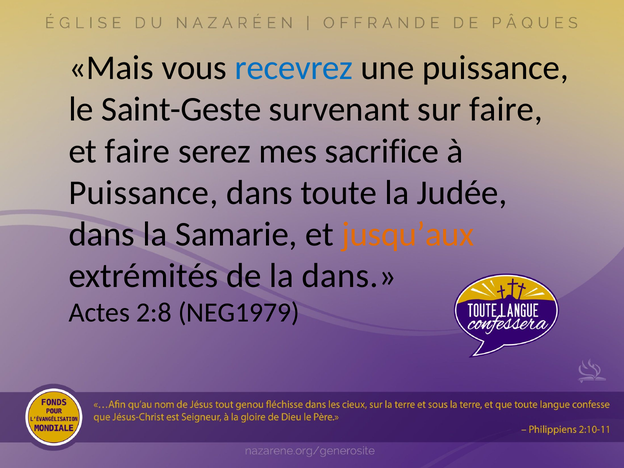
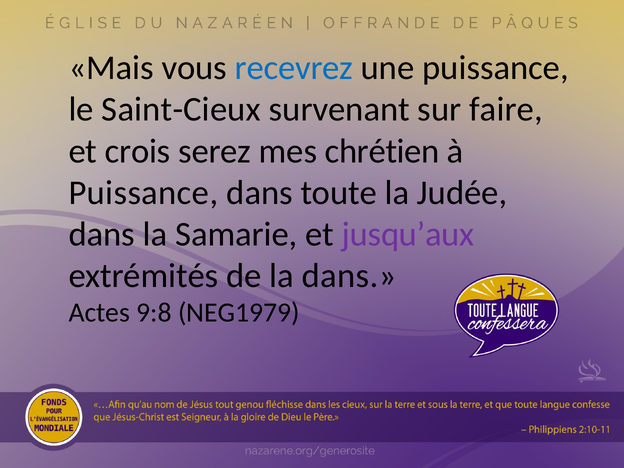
Saint-Geste: Saint-Geste -> Saint-Cieux
et faire: faire -> crois
sacrifice: sacrifice -> chrétien
jusqu’aux colour: orange -> purple
2:8: 2:8 -> 9:8
